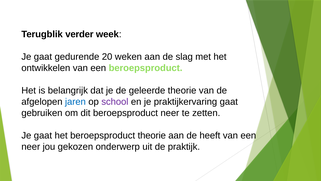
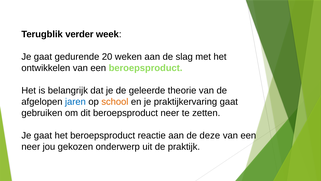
school colour: purple -> orange
beroepsproduct theorie: theorie -> reactie
heeft: heeft -> deze
